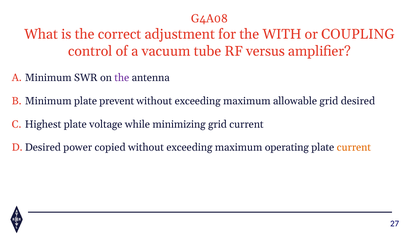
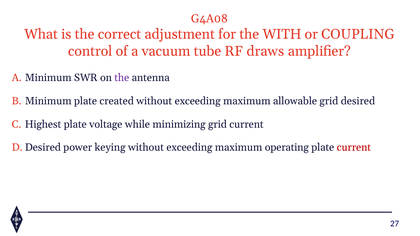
versus: versus -> draws
prevent: prevent -> created
copied: copied -> keying
current at (354, 148) colour: orange -> red
